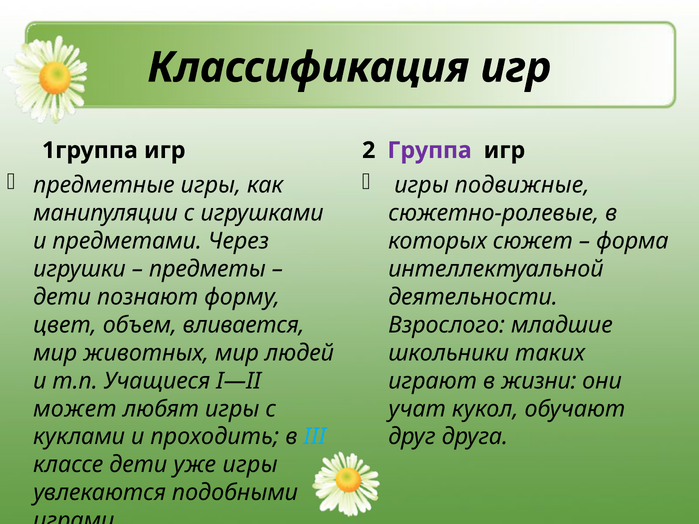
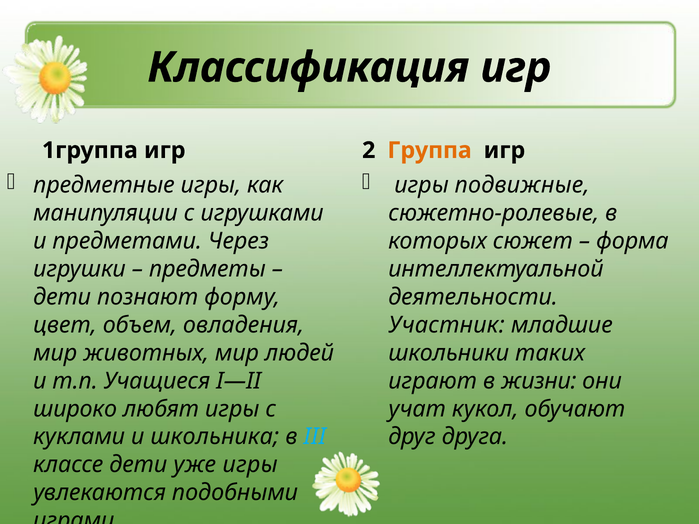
Группа colour: purple -> orange
вливается: вливается -> овладения
Взрослого: Взрослого -> Участник
может: может -> широко
проходить: проходить -> школьника
